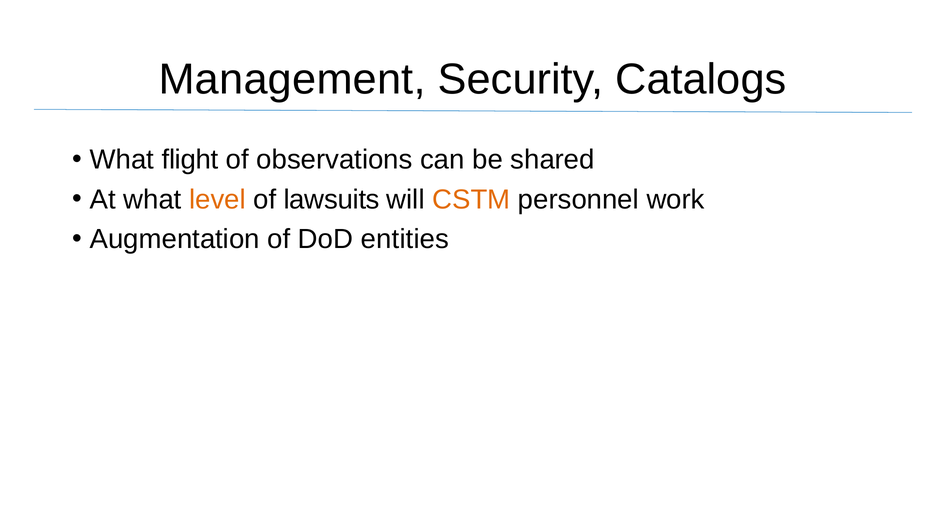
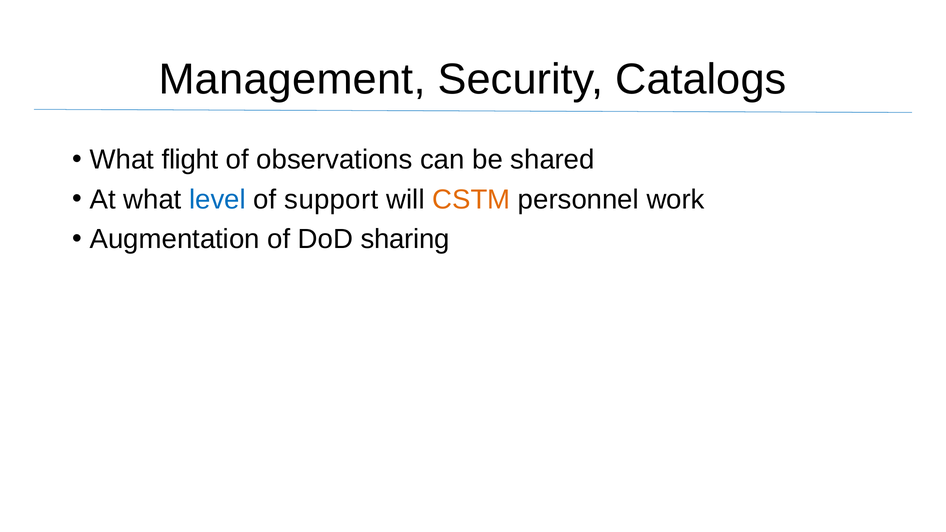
level colour: orange -> blue
lawsuits: lawsuits -> support
entities: entities -> sharing
